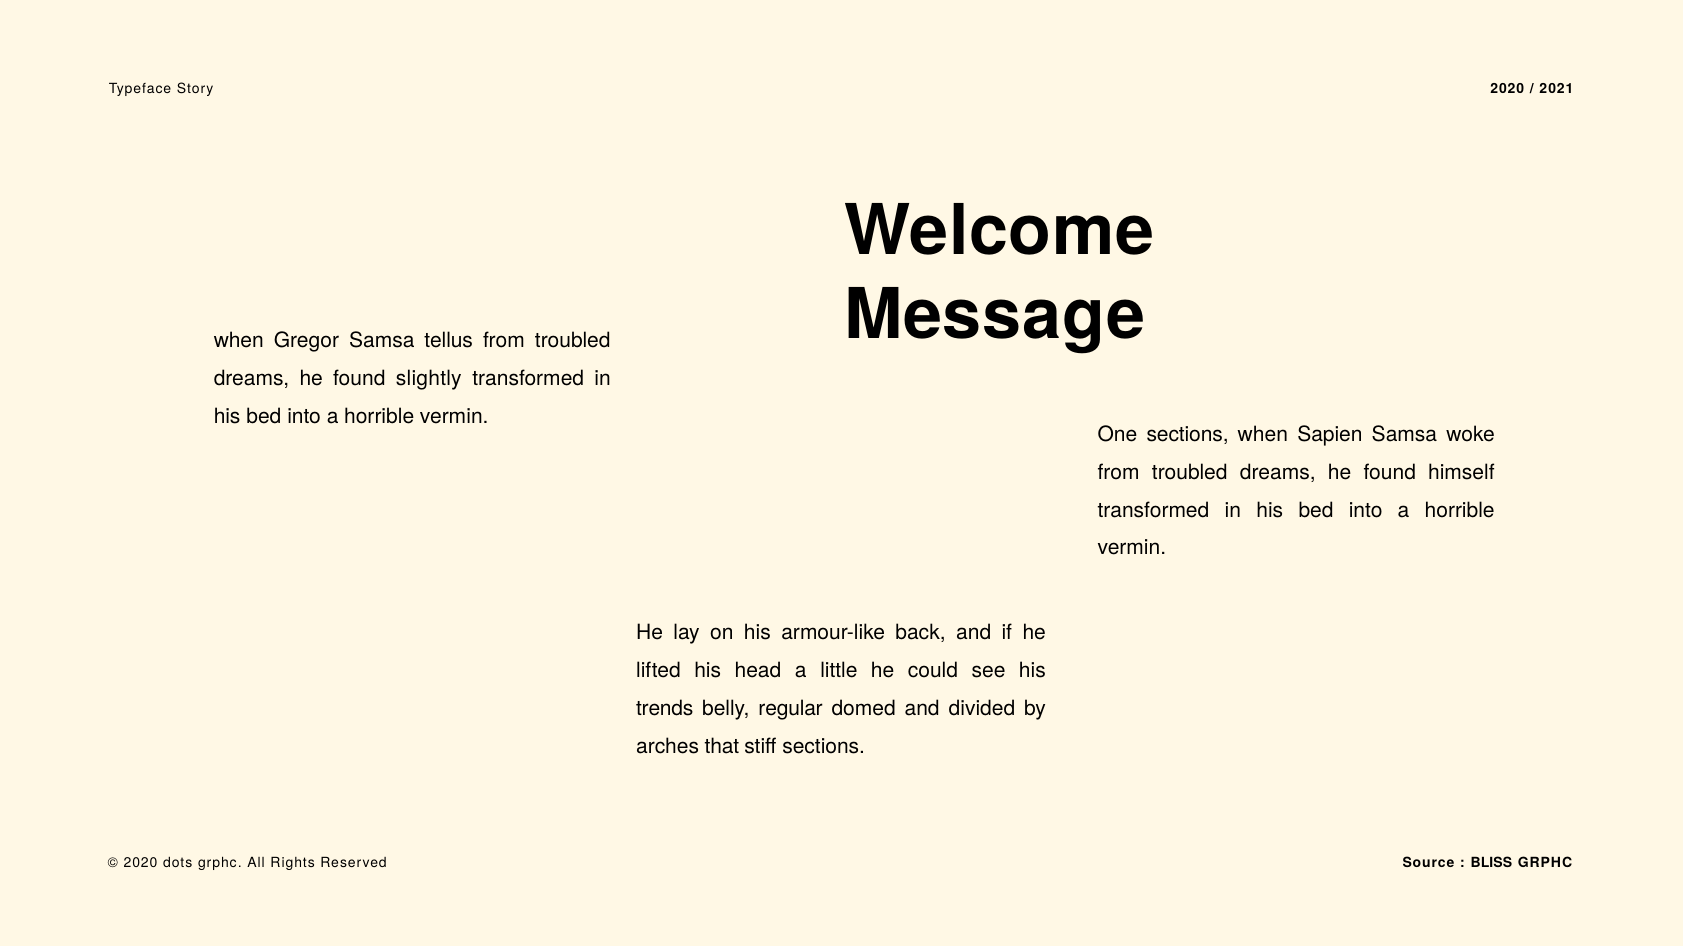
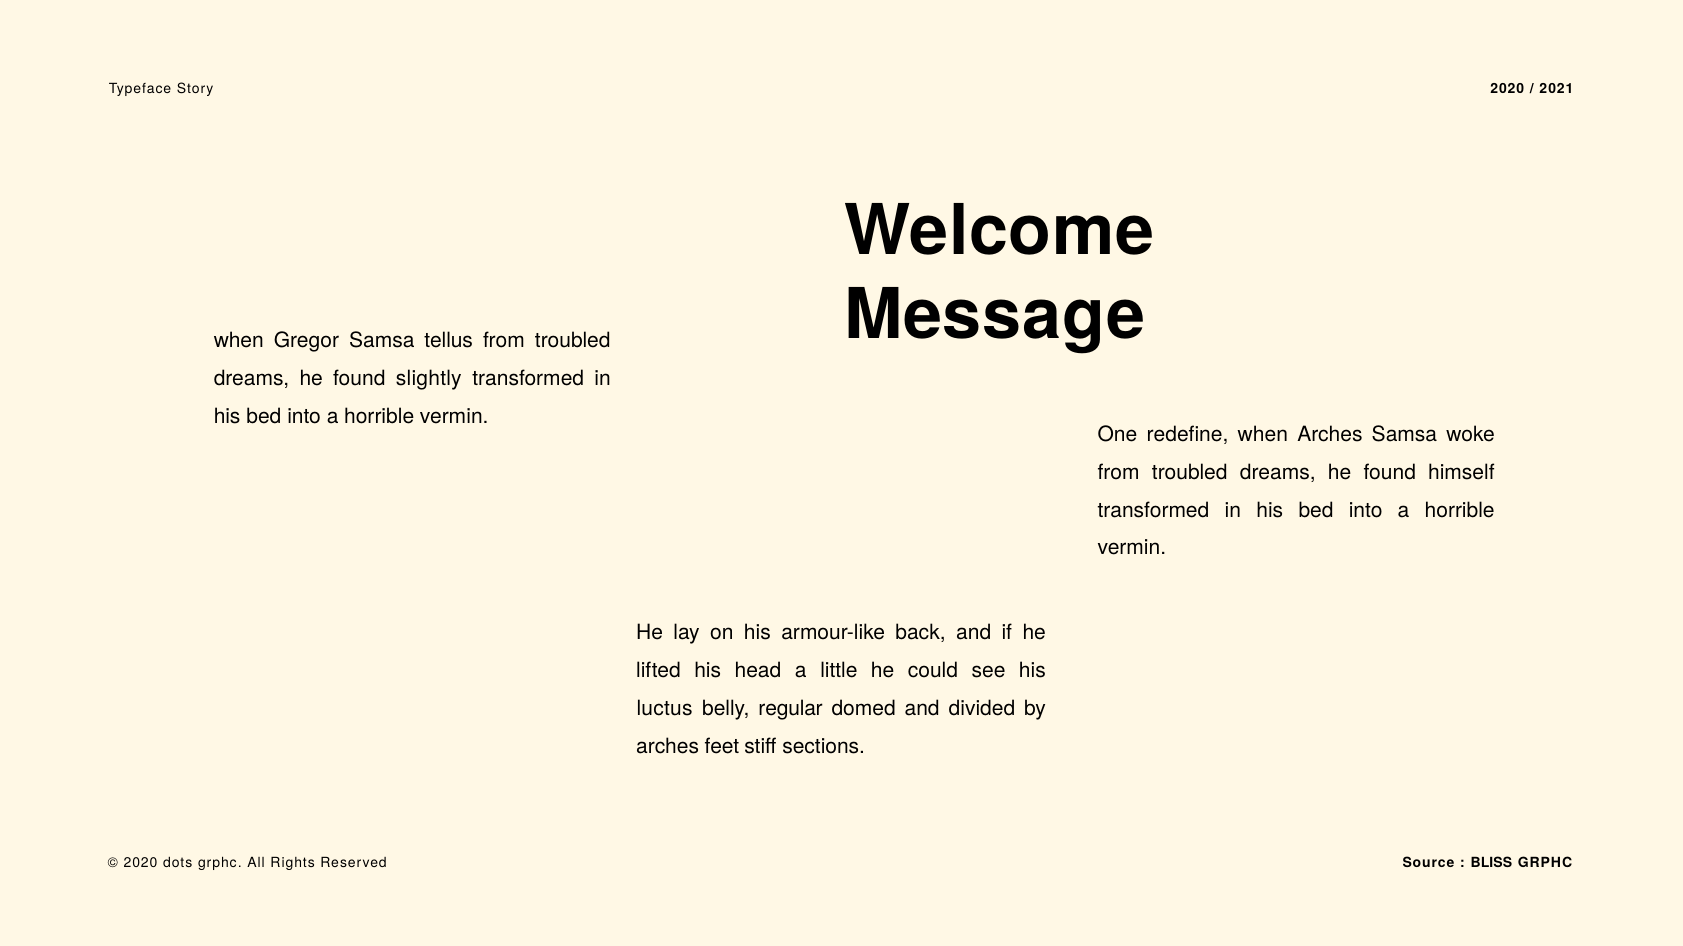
One sections: sections -> redefine
when Sapien: Sapien -> Arches
trends: trends -> luctus
that: that -> feet
